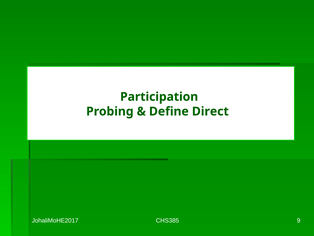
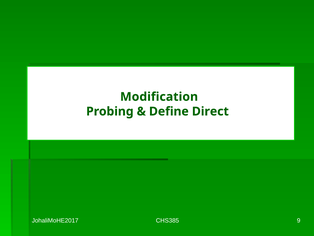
Participation: Participation -> Modification
